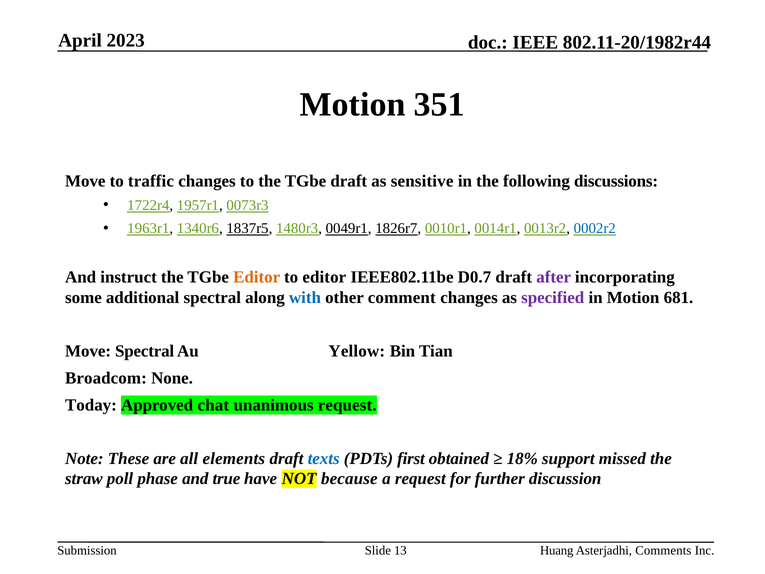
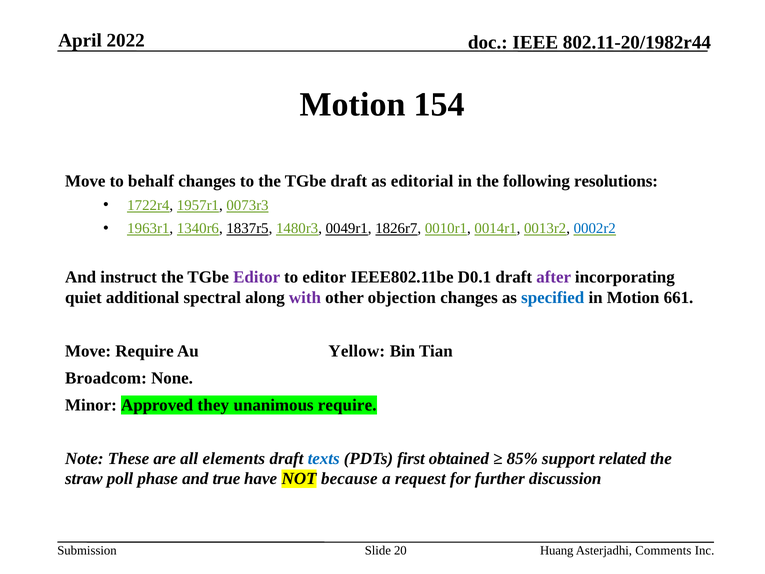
2023: 2023 -> 2022
351: 351 -> 154
traffic: traffic -> behalf
sensitive: sensitive -> editorial
discussions: discussions -> resolutions
Editor at (257, 277) colour: orange -> purple
D0.7: D0.7 -> D0.1
some: some -> quiet
with colour: blue -> purple
comment: comment -> objection
specified colour: purple -> blue
681: 681 -> 661
Move Spectral: Spectral -> Require
Today: Today -> Minor
chat: chat -> they
unanimous request: request -> require
18%: 18% -> 85%
missed: missed -> related
13: 13 -> 20
